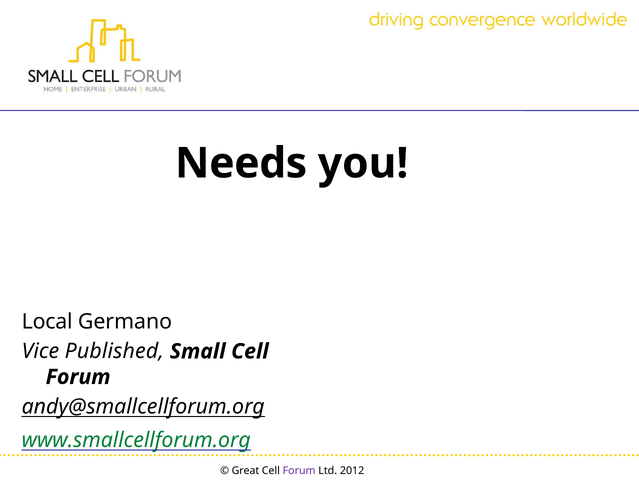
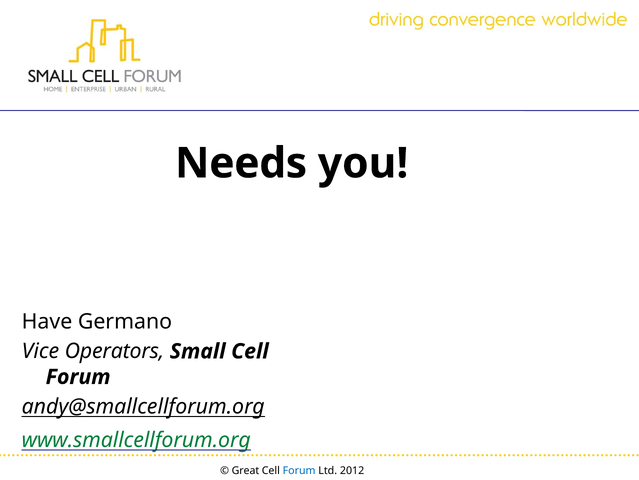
Local: Local -> Have
Published: Published -> Operators
Forum at (299, 470) colour: purple -> blue
